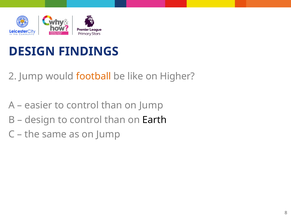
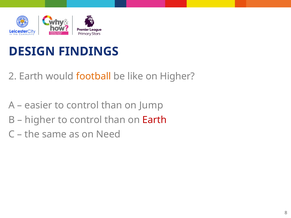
2 Jump: Jump -> Earth
design at (40, 120): design -> higher
Earth at (155, 120) colour: black -> red
as on Jump: Jump -> Need
